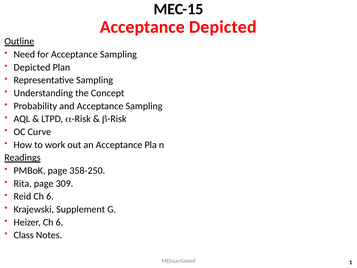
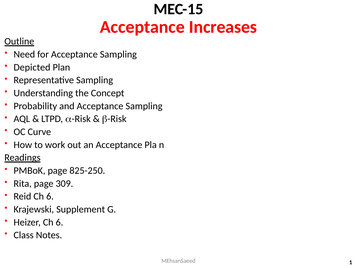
Acceptance Depicted: Depicted -> Increases
358-250: 358-250 -> 825-250
